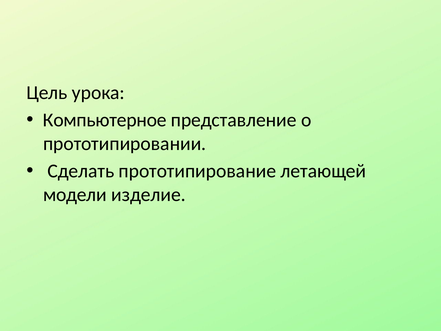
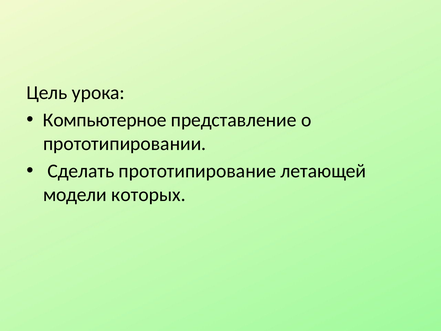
изделие: изделие -> которых
